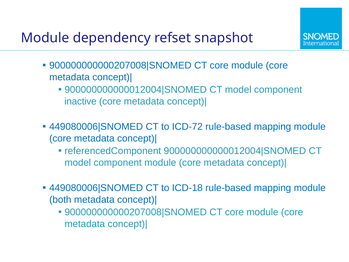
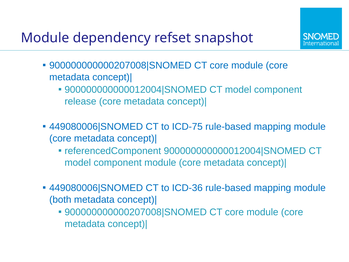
inactive: inactive -> release
ICD-72: ICD-72 -> ICD-75
ICD-18: ICD-18 -> ICD-36
